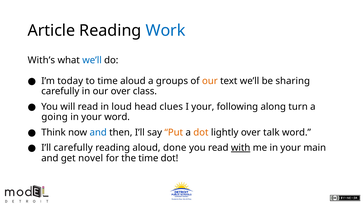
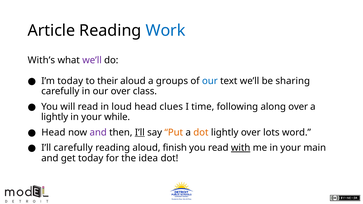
we’ll at (92, 60) colour: blue -> purple
to time: time -> their
our at (210, 81) colour: orange -> blue
I your: your -> time
along turn: turn -> over
going at (55, 117): going -> lightly
your word: word -> while
Think at (53, 133): Think -> Head
and at (98, 133) colour: blue -> purple
I’ll at (140, 133) underline: none -> present
talk: talk -> lots
done: done -> finish
get novel: novel -> today
the time: time -> idea
